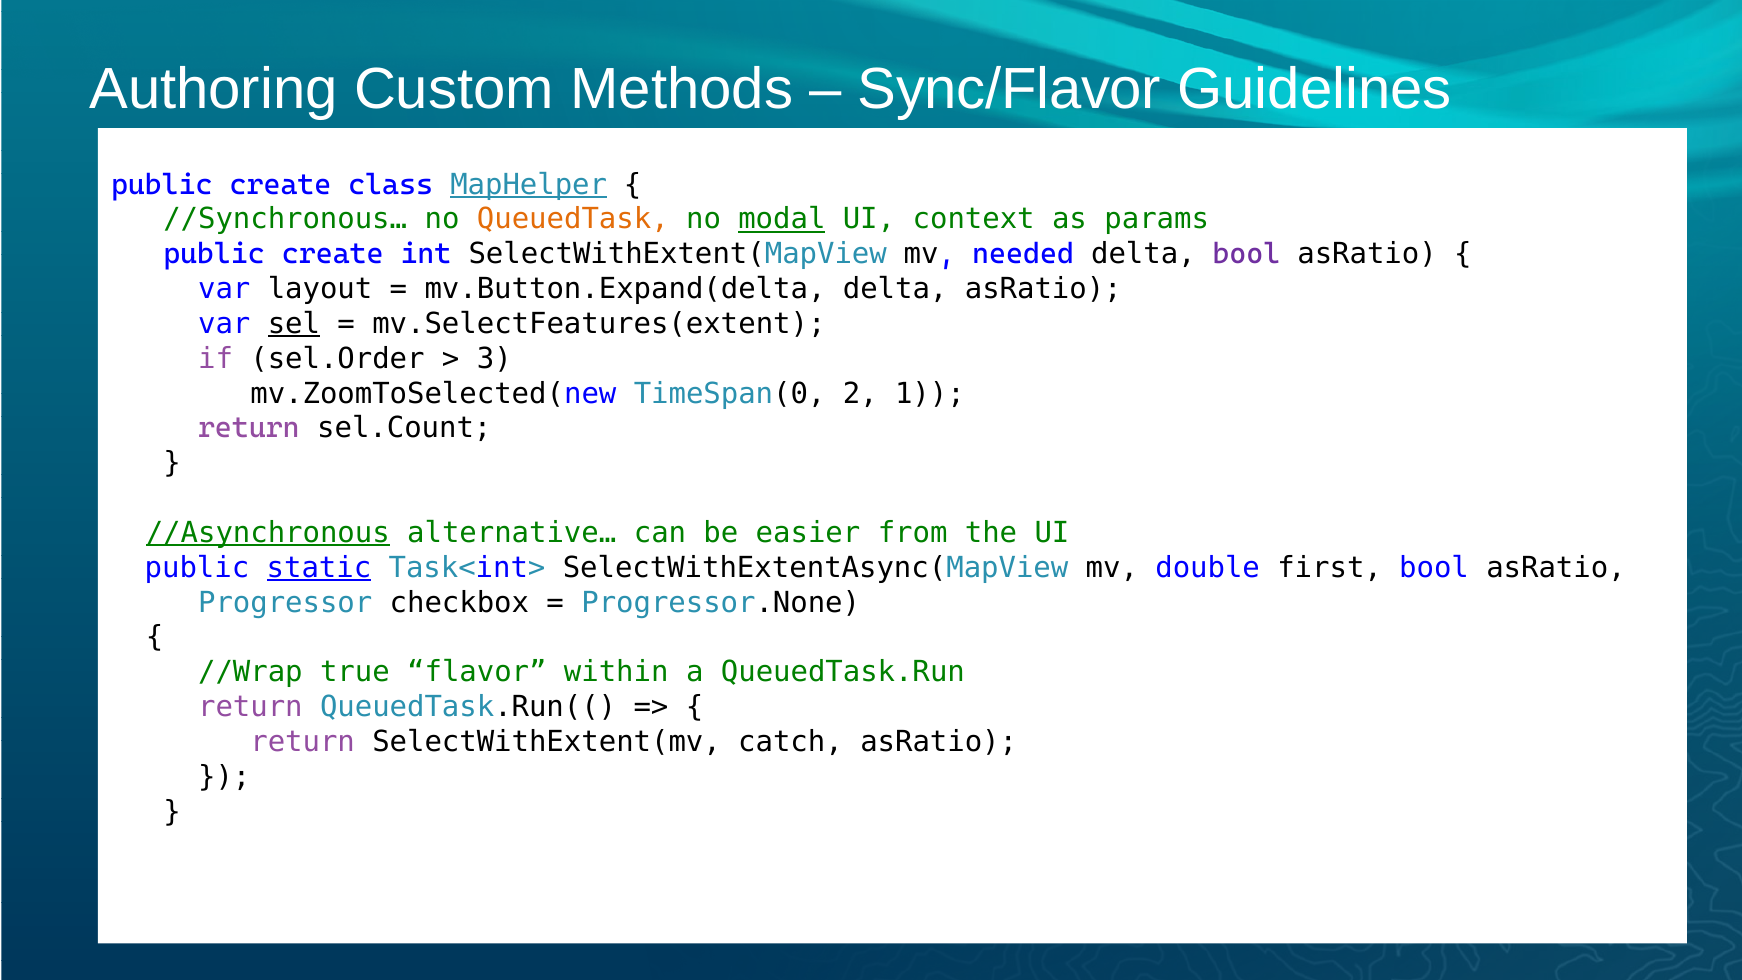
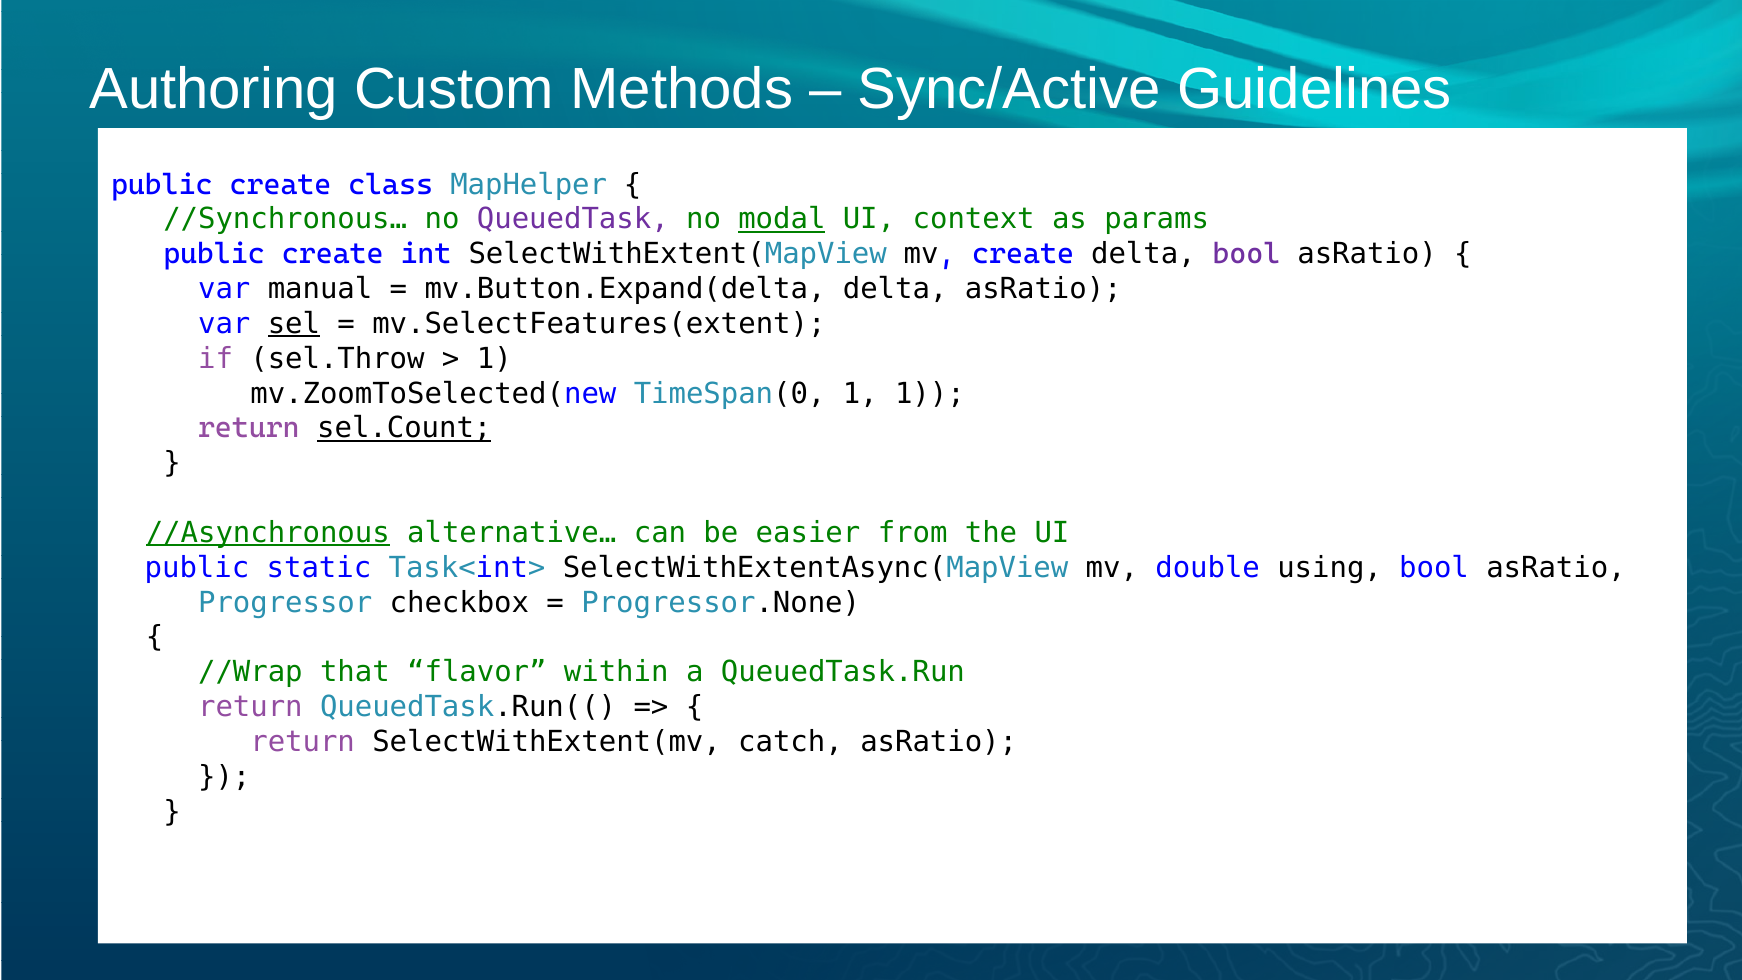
Sync/Flavor: Sync/Flavor -> Sync/Active
MapHelper underline: present -> none
QueuedTask colour: orange -> purple
mv needed: needed -> create
layout: layout -> manual
sel.Order: sel.Order -> sel.Throw
3 at (494, 359): 3 -> 1
TimeSpan(0 2: 2 -> 1
sel.Count underline: none -> present
static underline: present -> none
first: first -> using
true: true -> that
